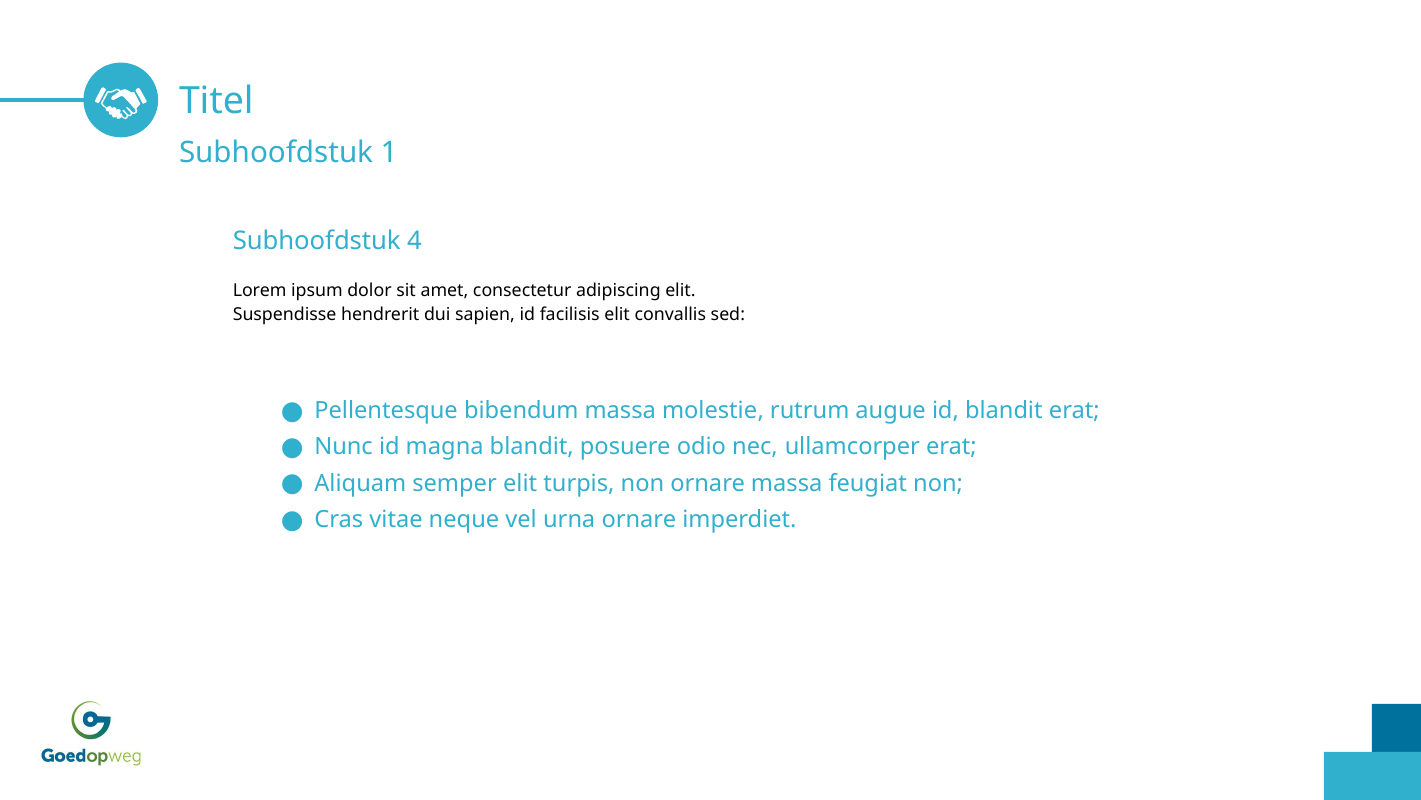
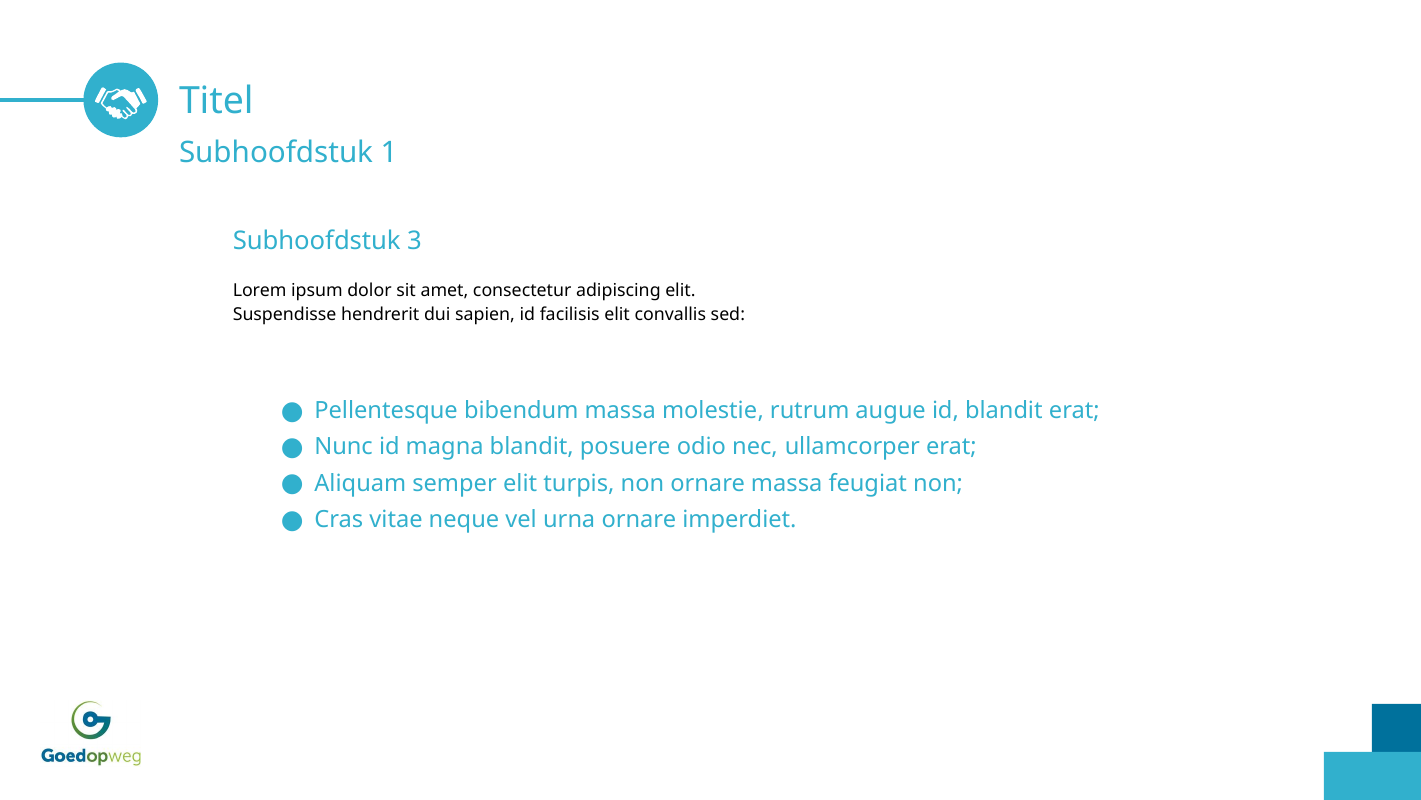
4: 4 -> 3
